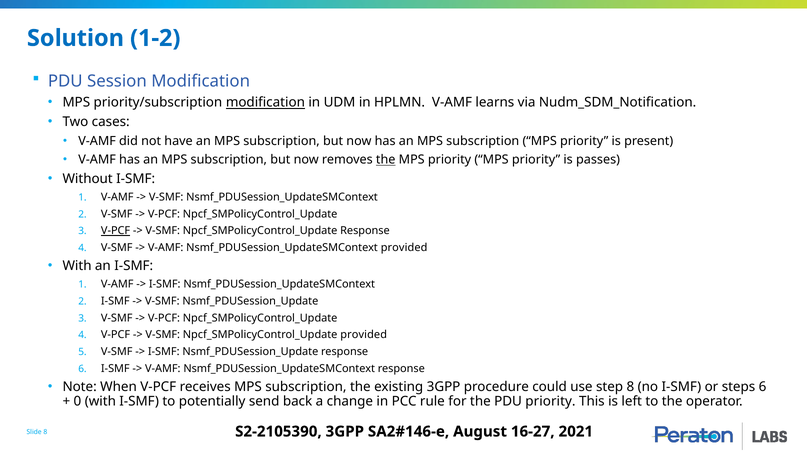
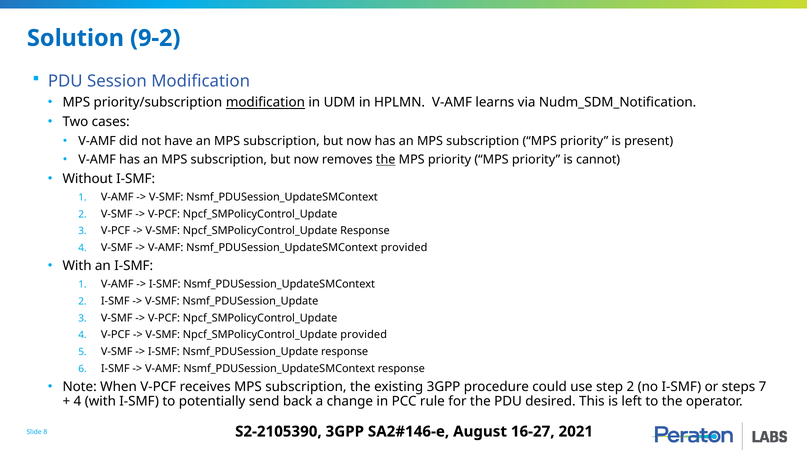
1-2: 1-2 -> 9-2
passes: passes -> cannot
V-PCF at (116, 231) underline: present -> none
step 8: 8 -> 2
steps 6: 6 -> 7
0 at (77, 401): 0 -> 4
PDU priority: priority -> desired
